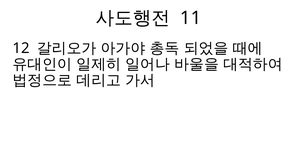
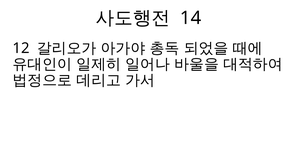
11: 11 -> 14
